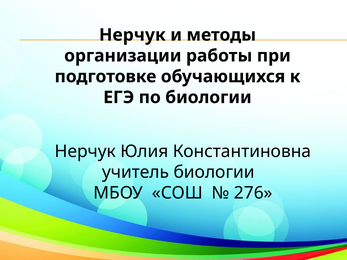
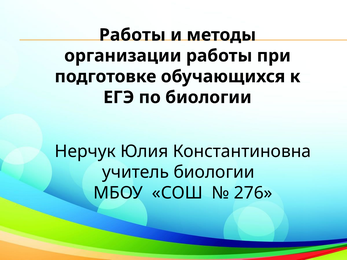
Нерчук at (132, 35): Нерчук -> Работы
